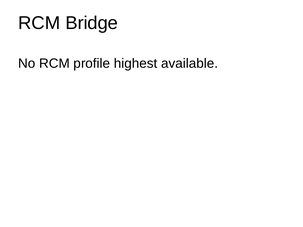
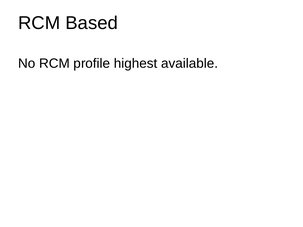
Bridge: Bridge -> Based
